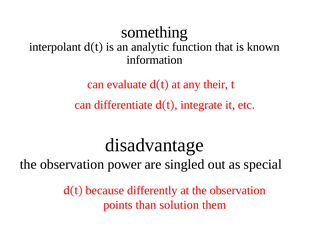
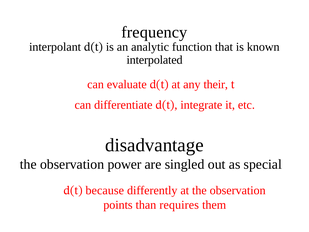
something: something -> frequency
information: information -> interpolated
solution: solution -> requires
